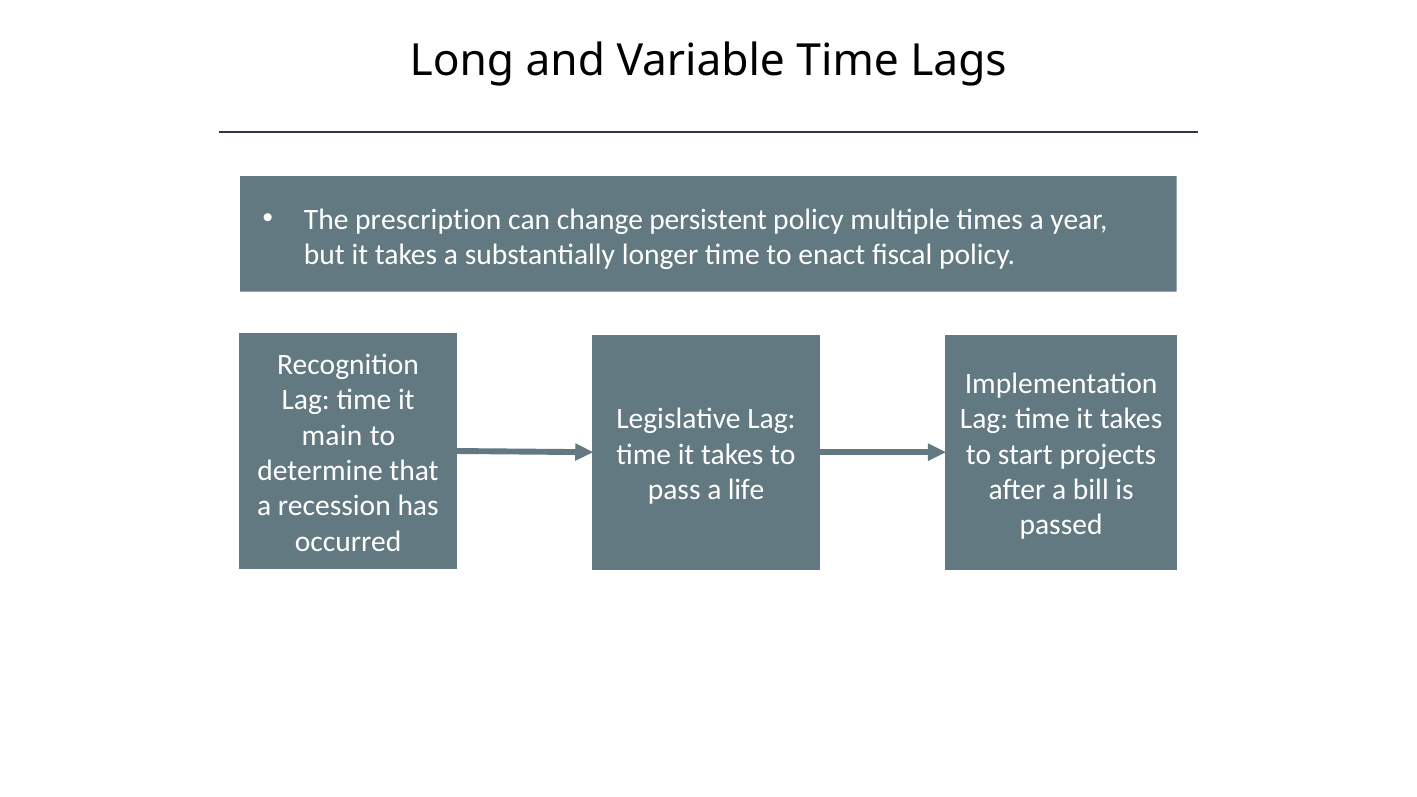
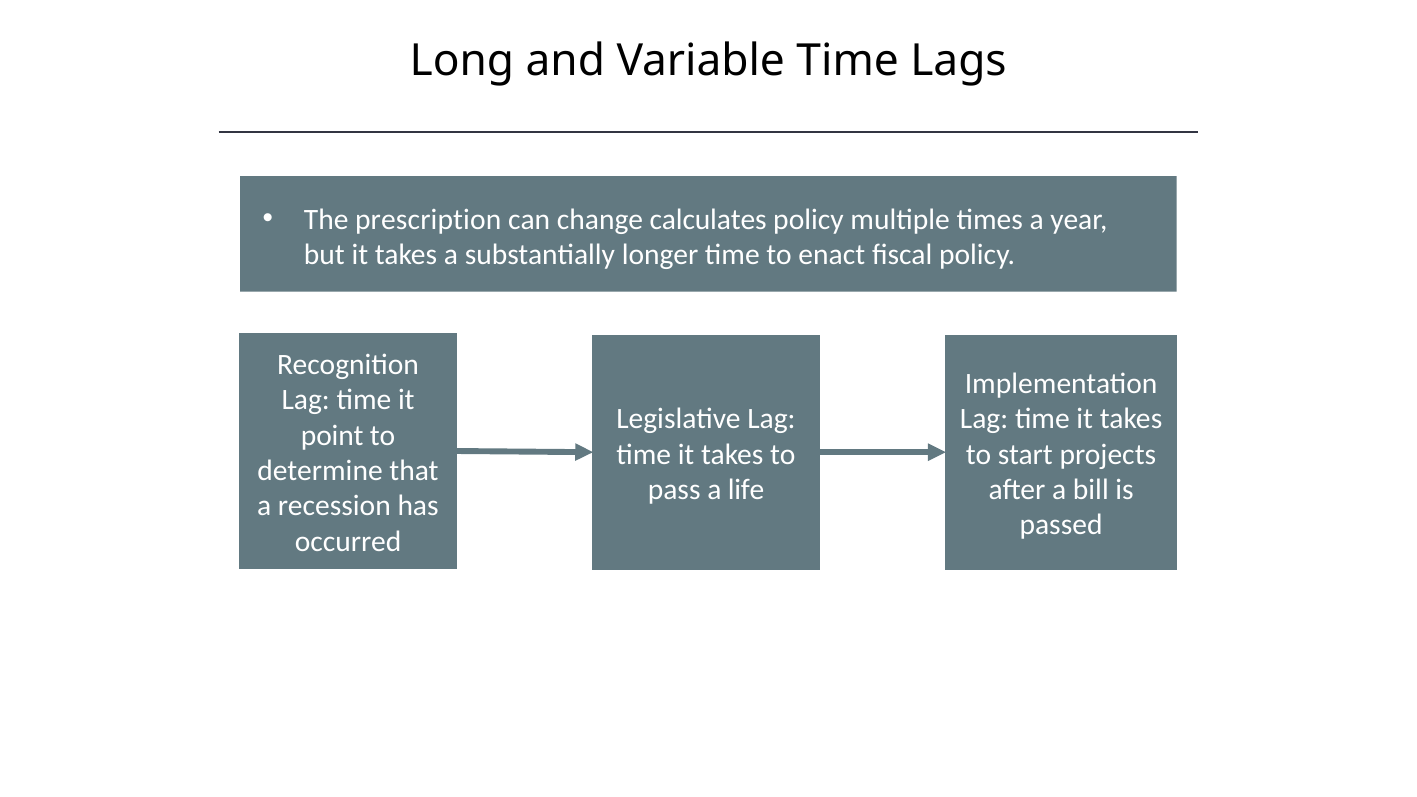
persistent: persistent -> calculates
main: main -> point
